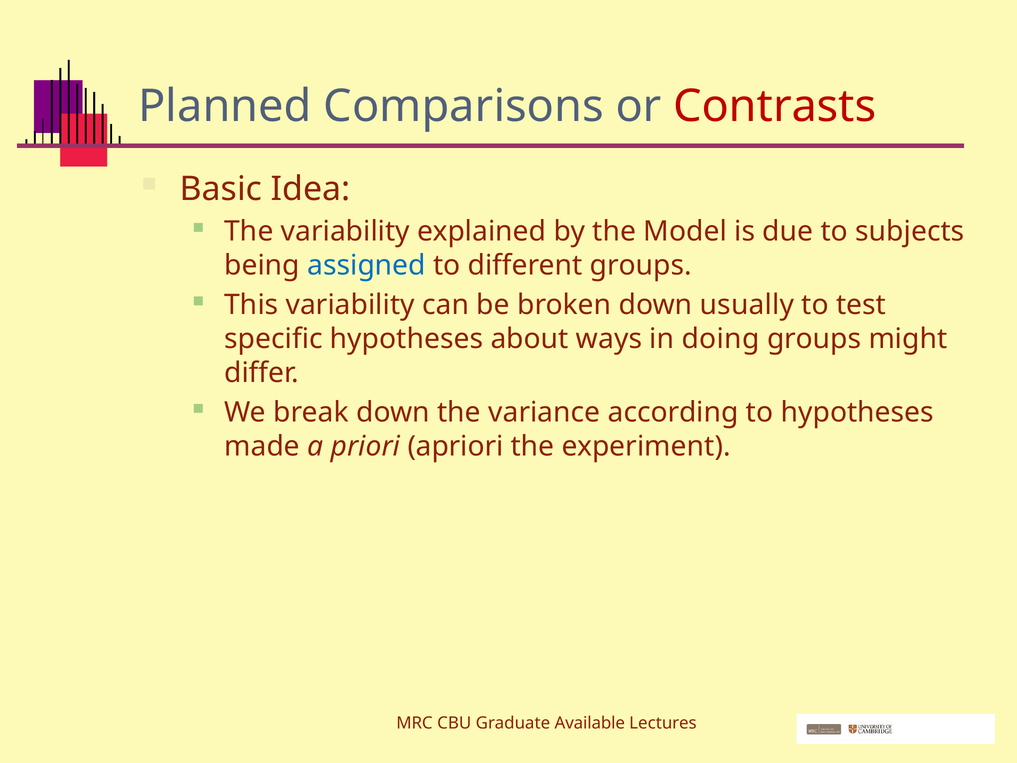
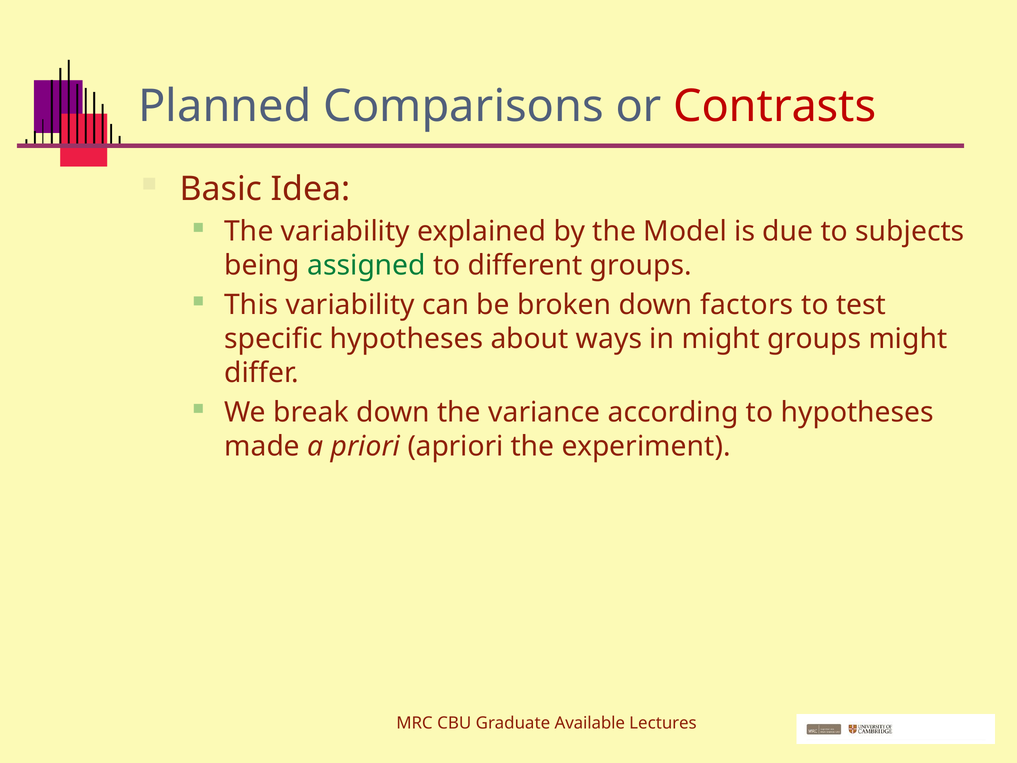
assigned colour: blue -> green
usually: usually -> factors
in doing: doing -> might
